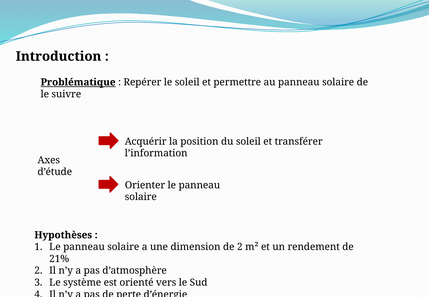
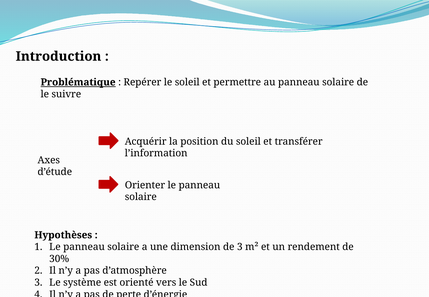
de 2: 2 -> 3
21%: 21% -> 30%
